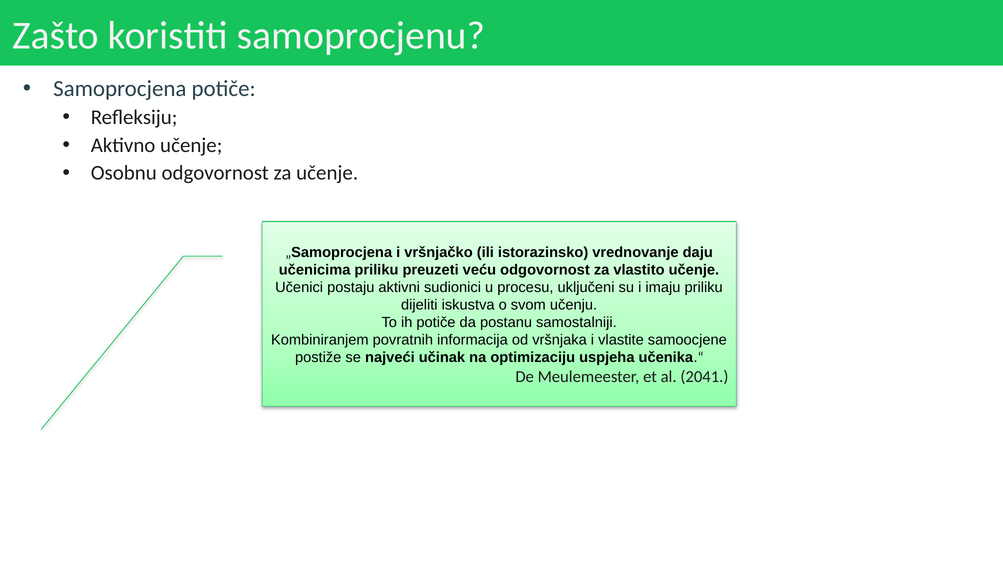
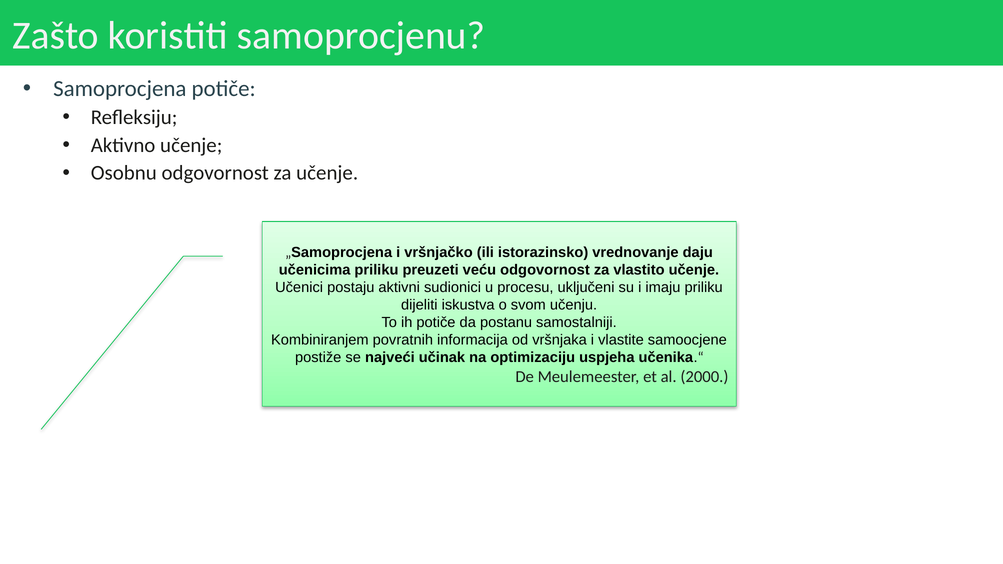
2041: 2041 -> 2000
